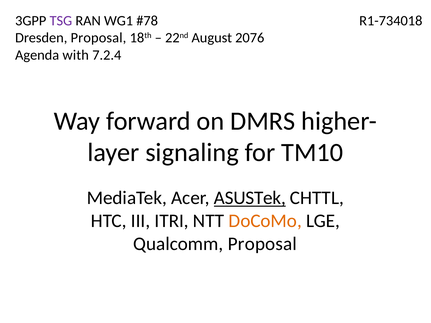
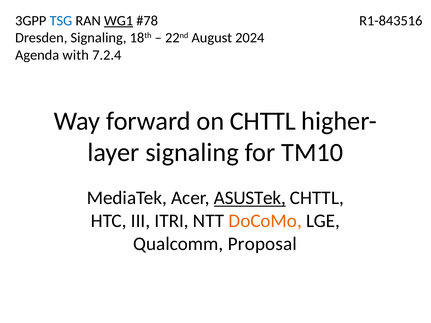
TSG colour: purple -> blue
WG1 underline: none -> present
R1-734018: R1-734018 -> R1-843516
Dresden Proposal: Proposal -> Signaling
2076: 2076 -> 2024
on DMRS: DMRS -> CHTTL
